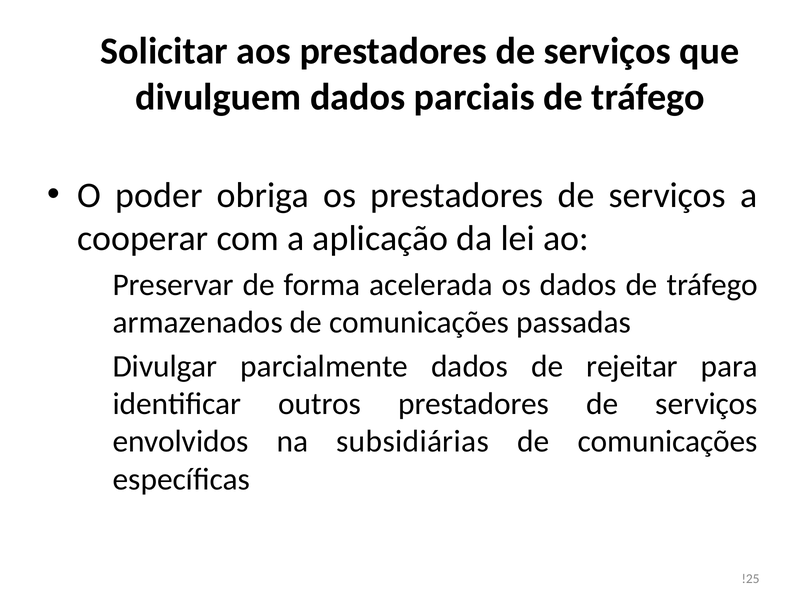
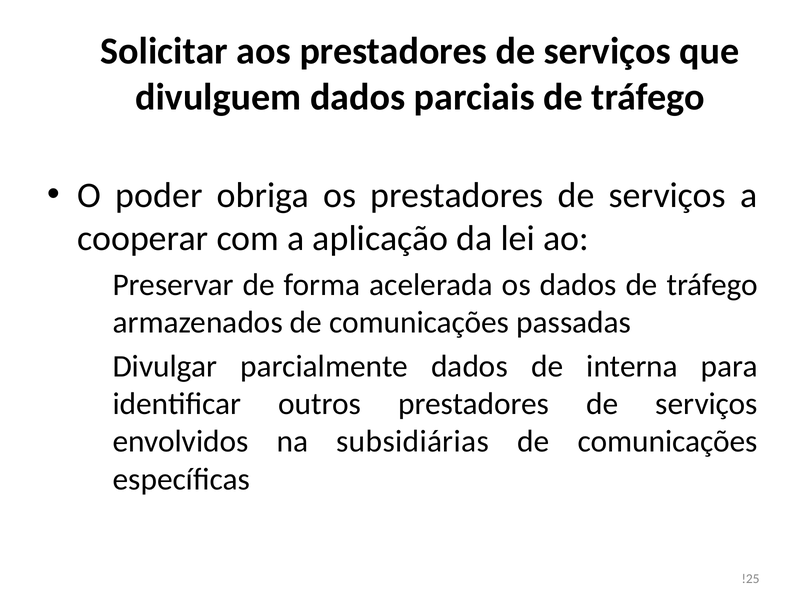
rejeitar: rejeitar -> interna
